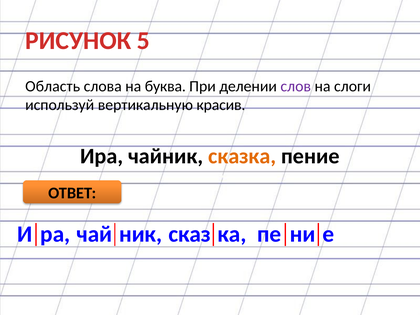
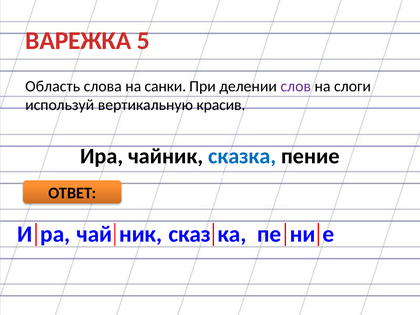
РИСУНОК: РИСУНОК -> ВАРЕЖКА
буква: буква -> санки
сказка colour: orange -> blue
